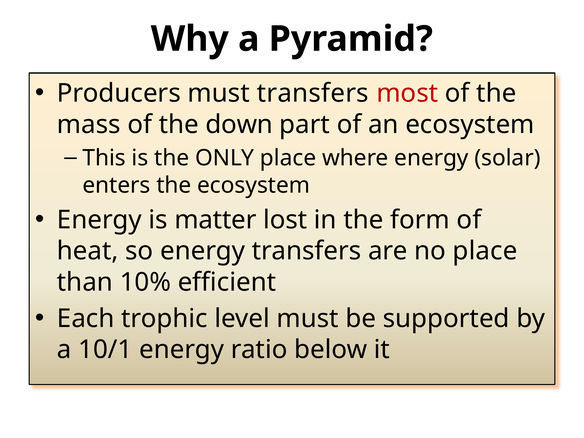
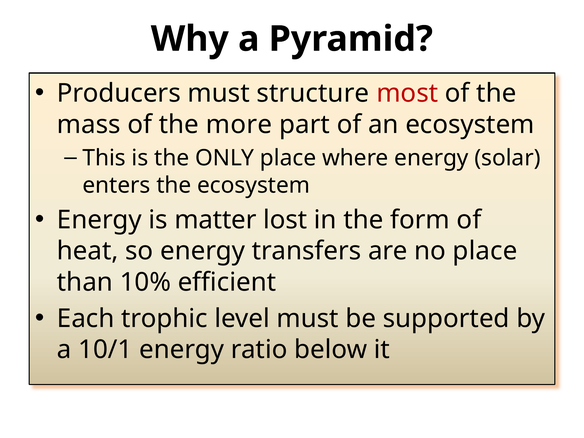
must transfers: transfers -> structure
down: down -> more
